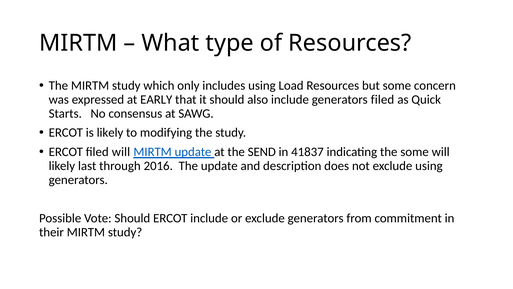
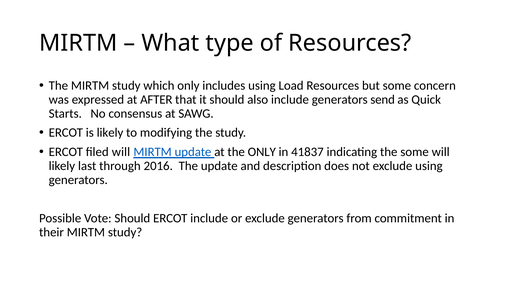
EARLY: EARLY -> AFTER
generators filed: filed -> send
the SEND: SEND -> ONLY
